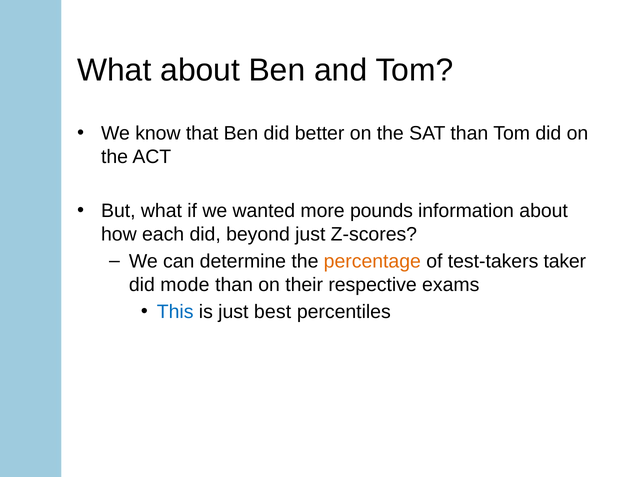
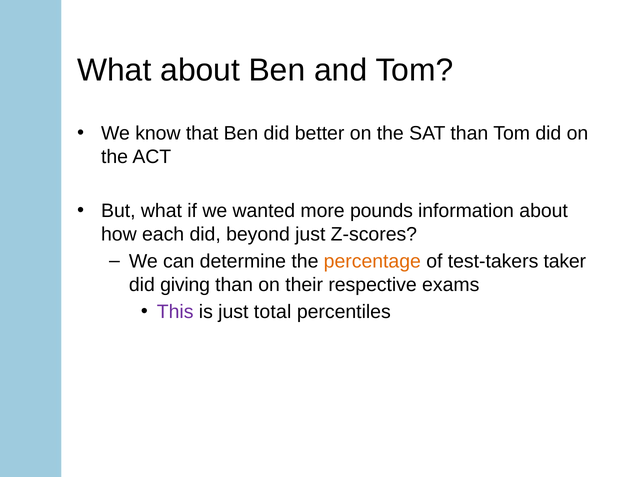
mode: mode -> giving
This colour: blue -> purple
best: best -> total
